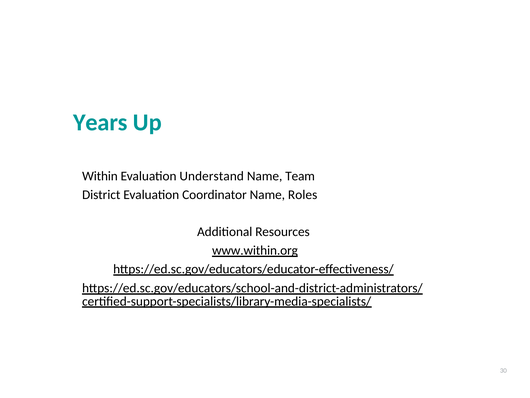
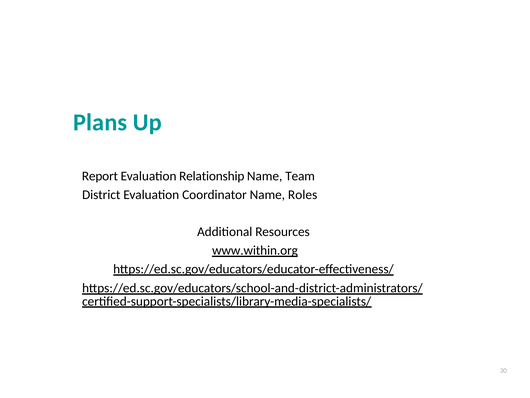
Years: Years -> Plans
Within: Within -> Report
Understand: Understand -> Relationship
